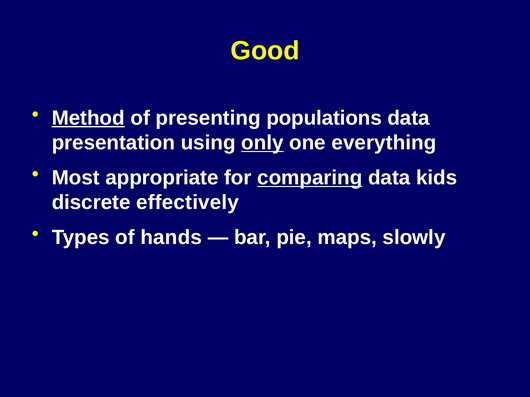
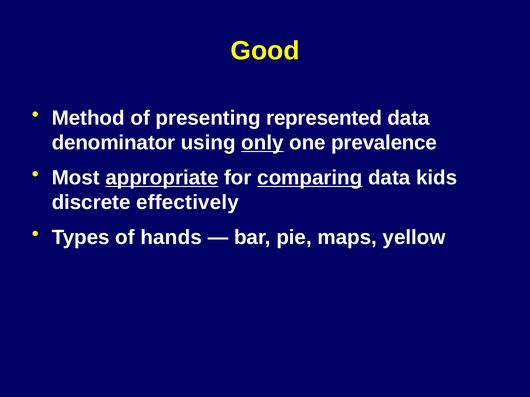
Method underline: present -> none
populations: populations -> represented
presentation: presentation -> denominator
everything: everything -> prevalence
appropriate underline: none -> present
slowly: slowly -> yellow
